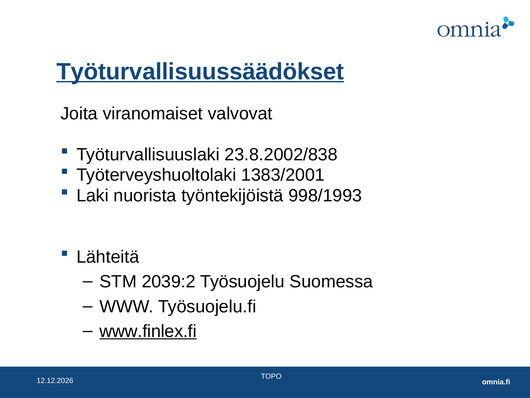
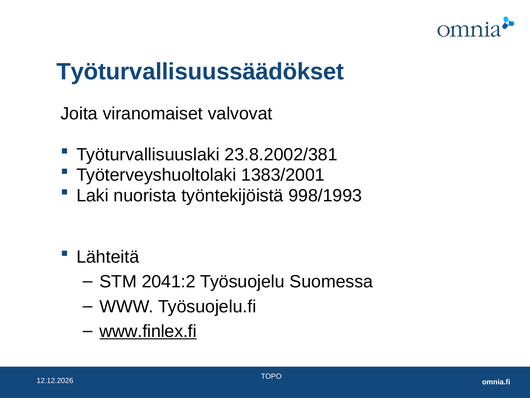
Työturvallisuussäädökset underline: present -> none
23.8.2002/838: 23.8.2002/838 -> 23.8.2002/381
2039:2: 2039:2 -> 2041:2
